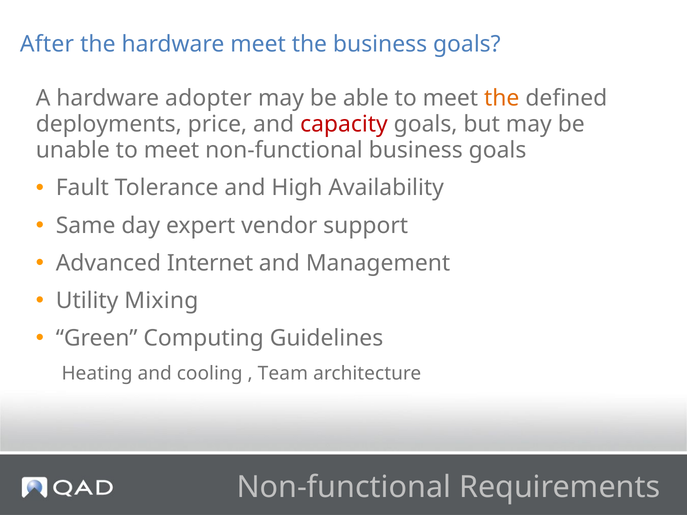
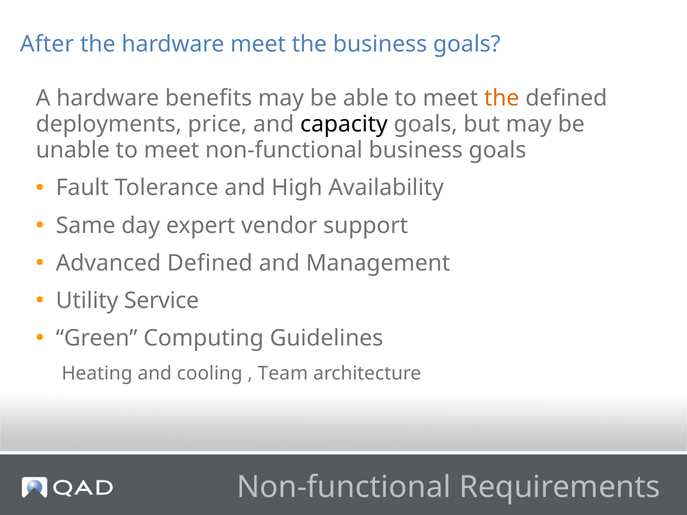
adopter: adopter -> benefits
capacity colour: red -> black
Advanced Internet: Internet -> Defined
Mixing: Mixing -> Service
